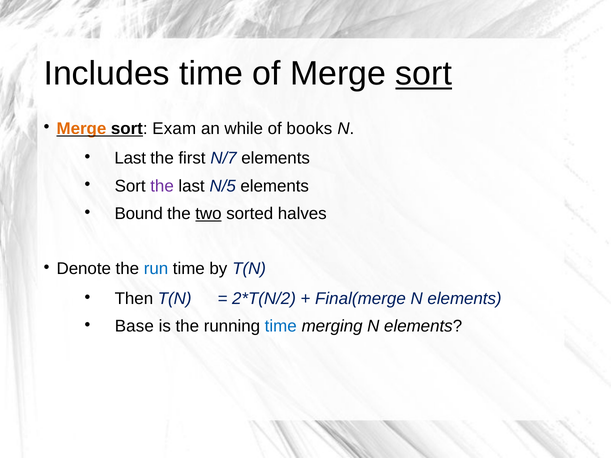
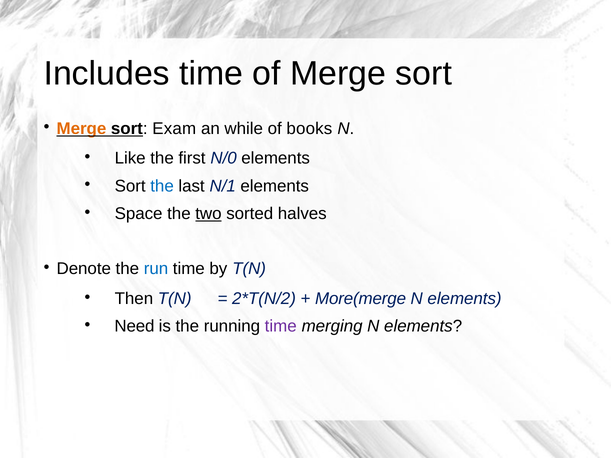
sort at (424, 74) underline: present -> none
Last at (130, 158): Last -> Like
N/7: N/7 -> N/0
the at (162, 186) colour: purple -> blue
N/5: N/5 -> N/1
Bound: Bound -> Space
Final(merge: Final(merge -> More(merge
Base: Base -> Need
time at (281, 326) colour: blue -> purple
